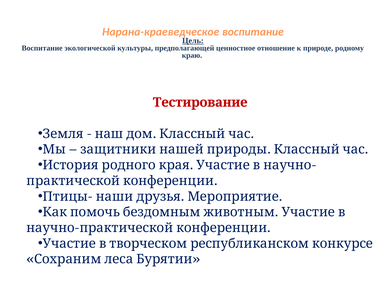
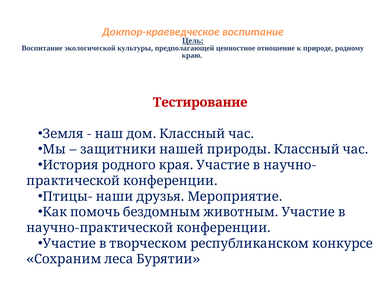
Нарана-краеведческое: Нарана-краеведческое -> Доктор-краеведческое
